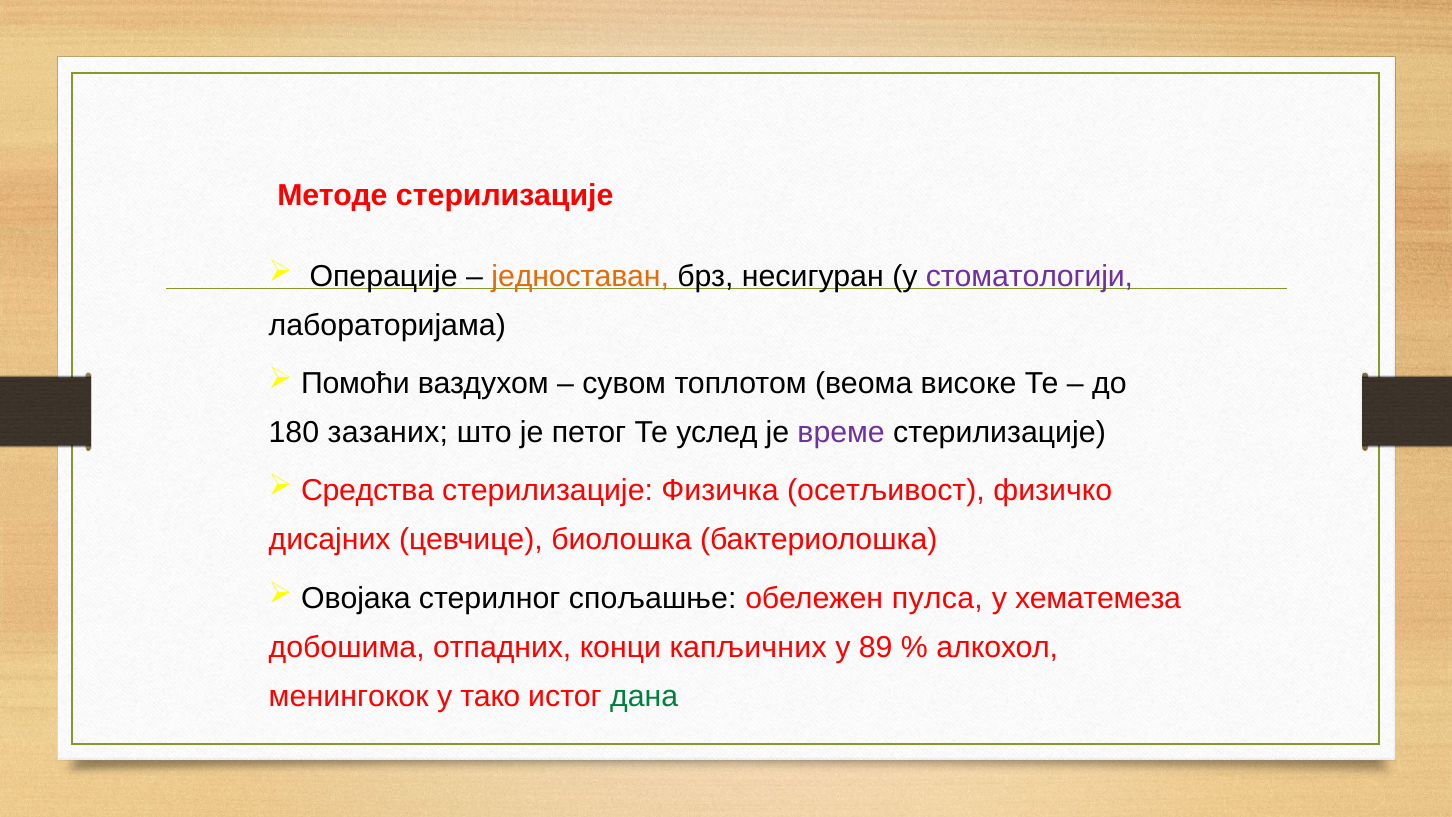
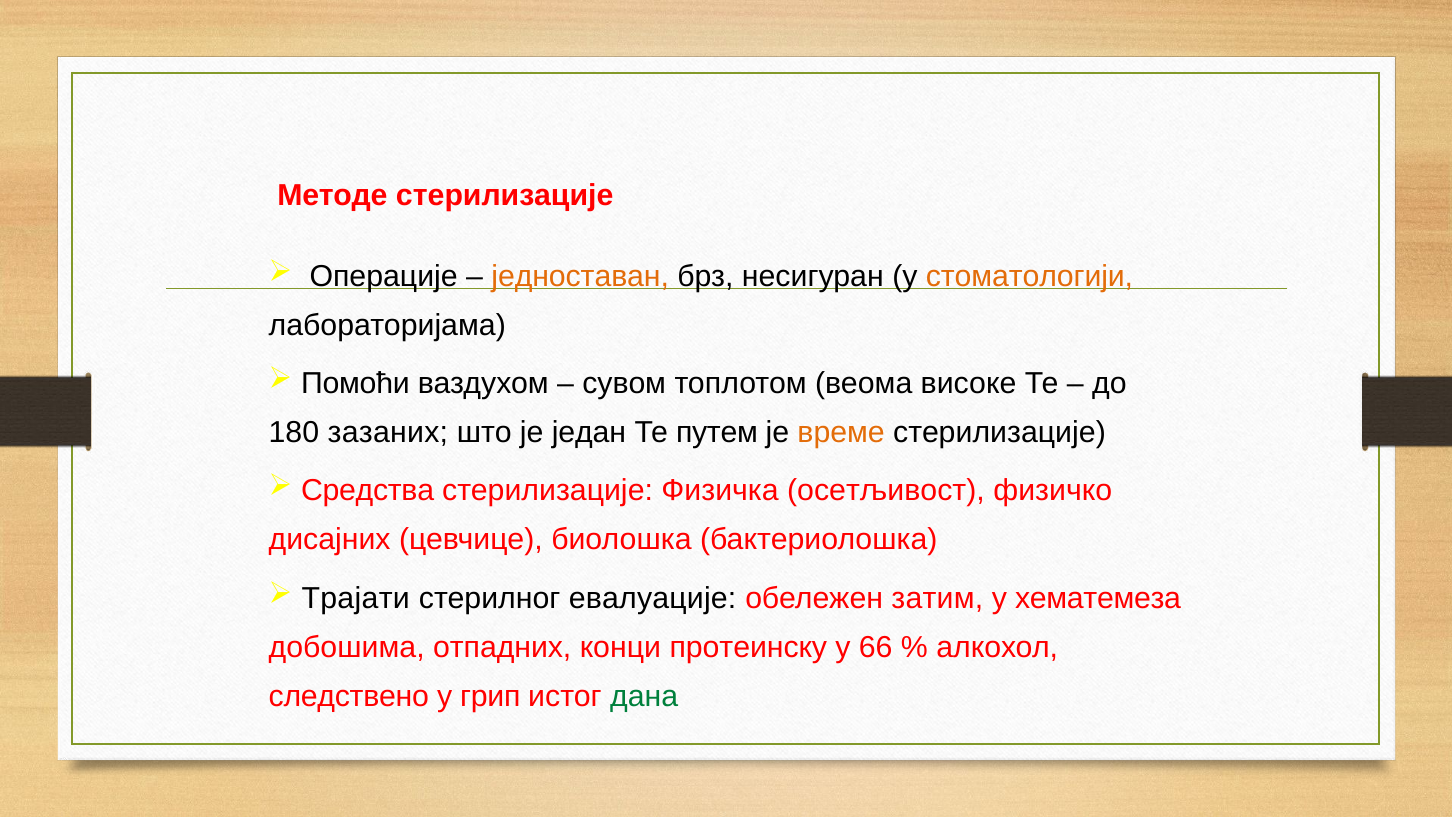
стоматологији colour: purple -> orange
петог: петог -> један
услед: услед -> путем
време colour: purple -> orange
Овојака: Овојака -> Трајати
спољашње: спољашње -> евалуације
пулса: пулса -> затим
капљичних: капљичних -> протеинску
89: 89 -> 66
менингокок: менингокок -> следствено
тако: тако -> грип
